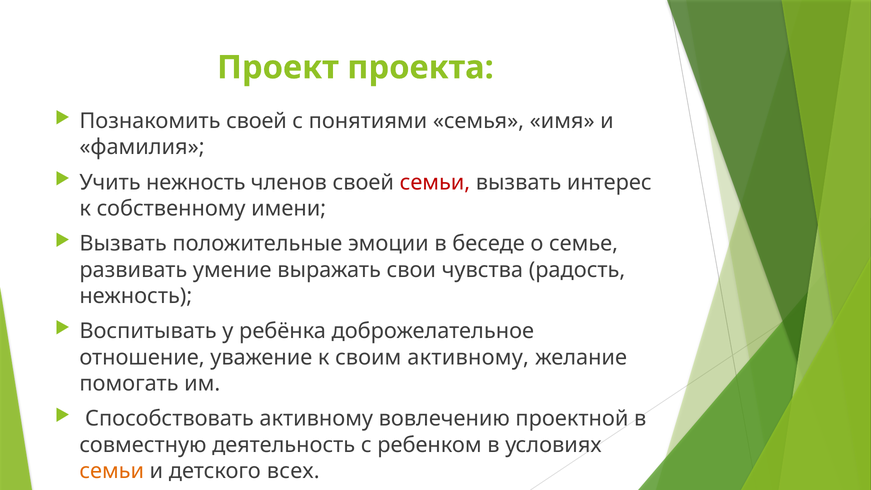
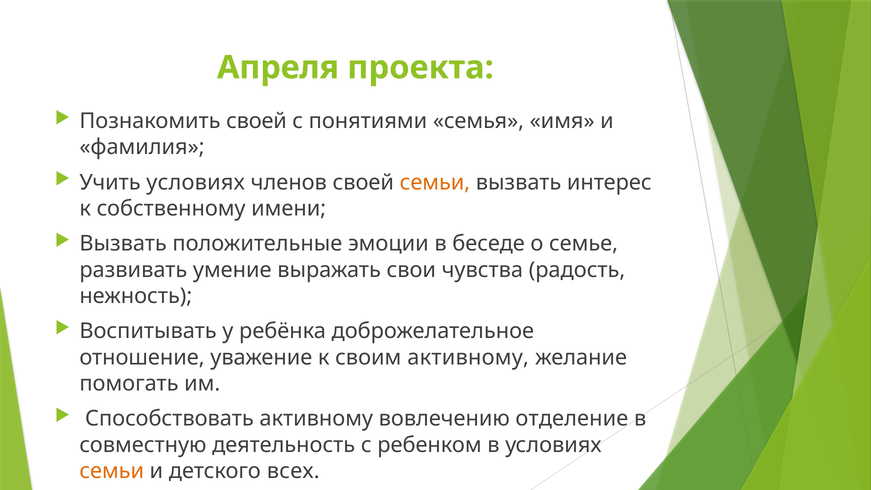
Проект: Проект -> Апреля
Учить нежность: нежность -> условиях
семьи at (435, 182) colour: red -> orange
проектной: проектной -> отделение
